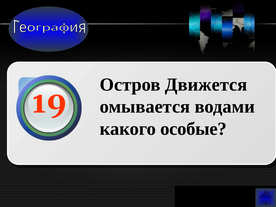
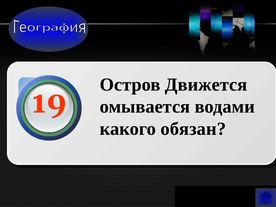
особые: особые -> обязан
